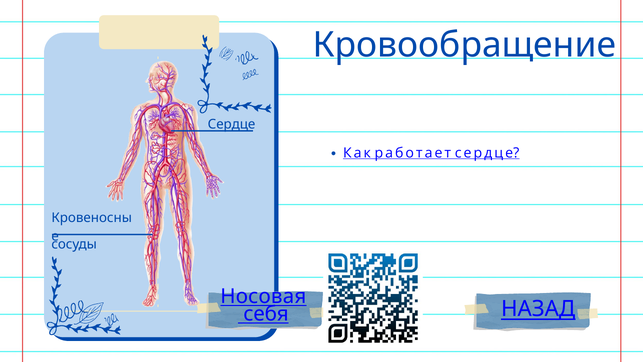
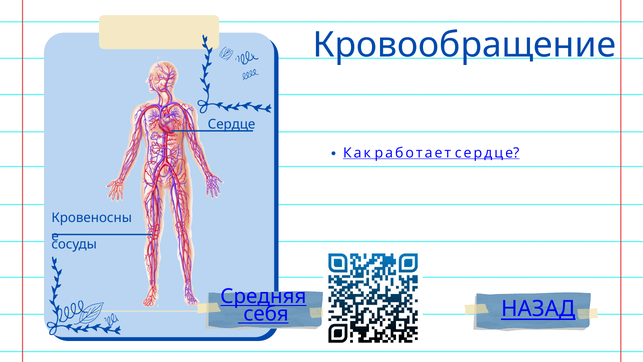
Носовая: Носовая -> Средняя
